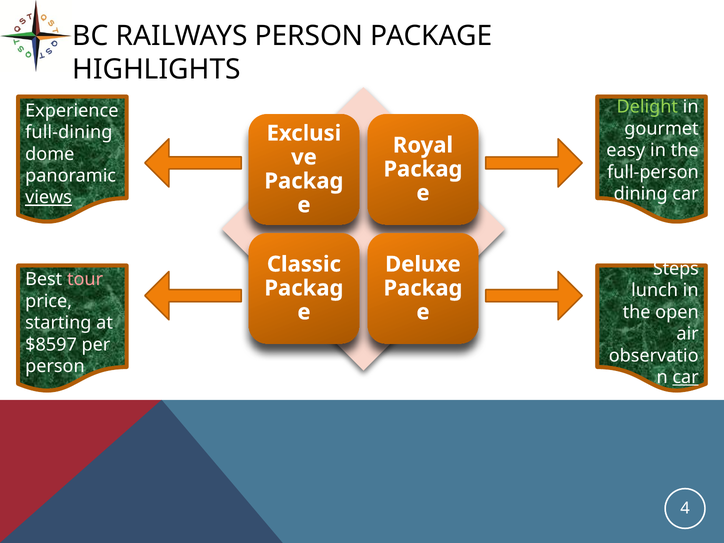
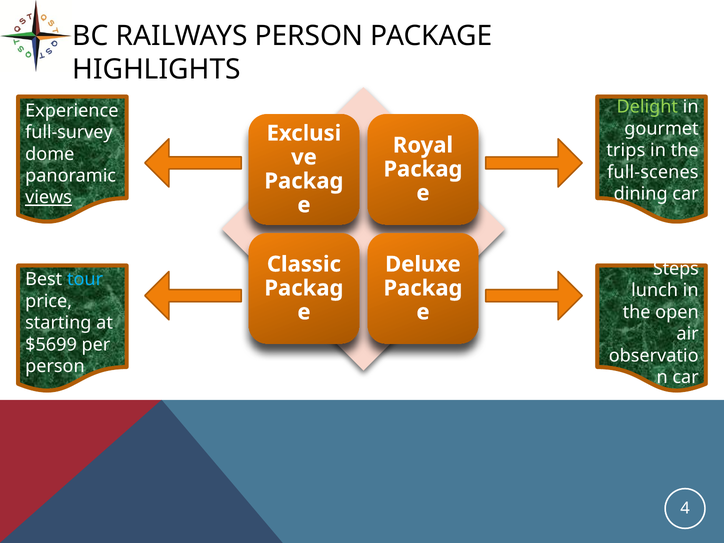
full-dining: full-dining -> full-survey
easy: easy -> trips
full-person: full-person -> full-scenes
tour colour: pink -> light blue
$8597: $8597 -> $5699
car at (686, 377) underline: present -> none
